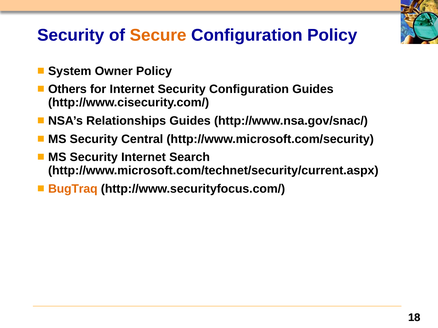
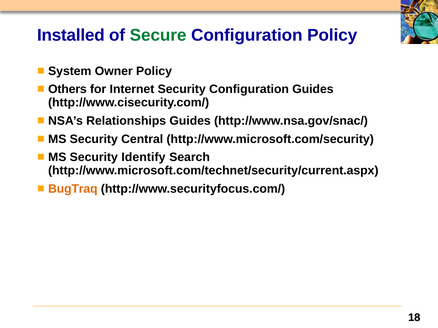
Security at (71, 35): Security -> Installed
Secure colour: orange -> green
Security Internet: Internet -> Identify
